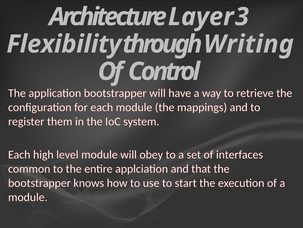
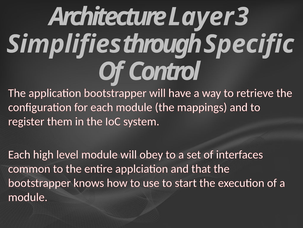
Flexibility: Flexibility -> Simplifies
Writing: Writing -> Specific
